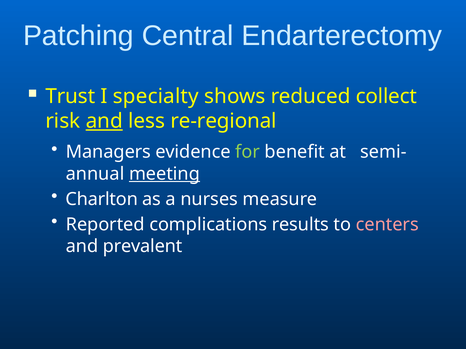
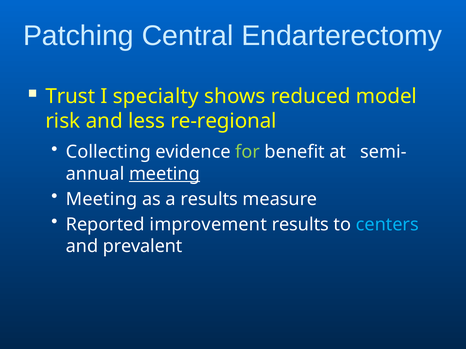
collect: collect -> model
and at (104, 121) underline: present -> none
Managers: Managers -> Collecting
Charlton at (102, 199): Charlton -> Meeting
a nurses: nurses -> results
complications: complications -> improvement
centers colour: pink -> light blue
